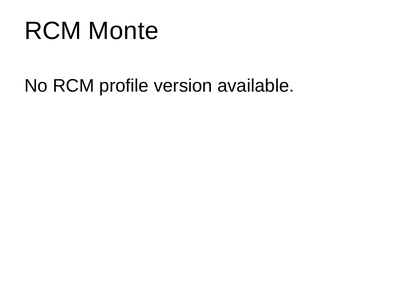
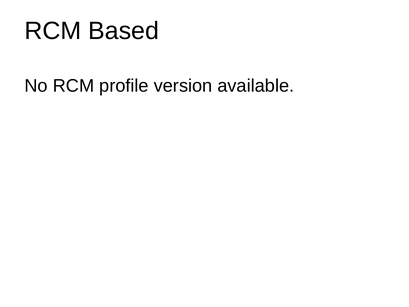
Monte: Monte -> Based
